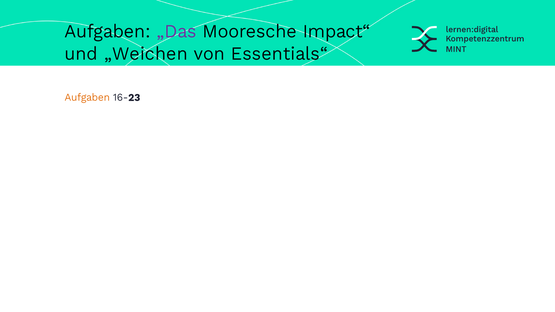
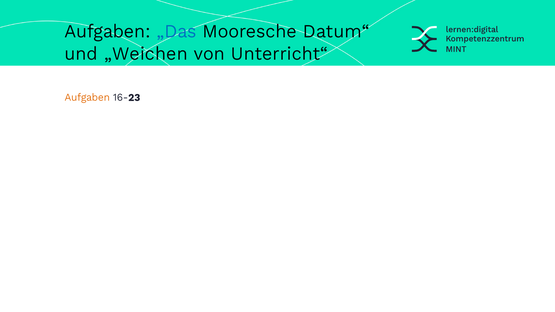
„Das colour: purple -> blue
Impact“: Impact“ -> Datum“
Essentials“: Essentials“ -> Unterricht“
